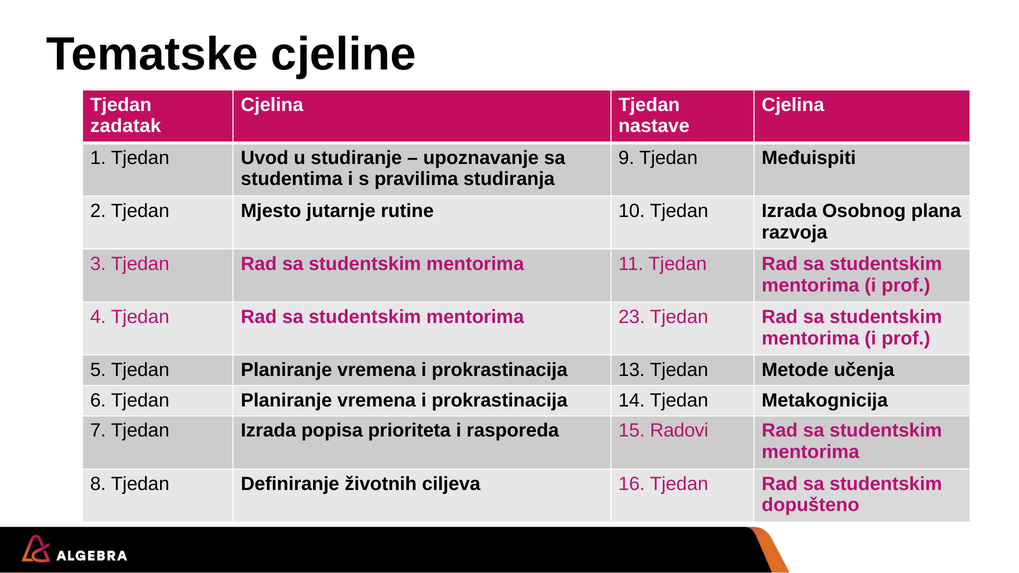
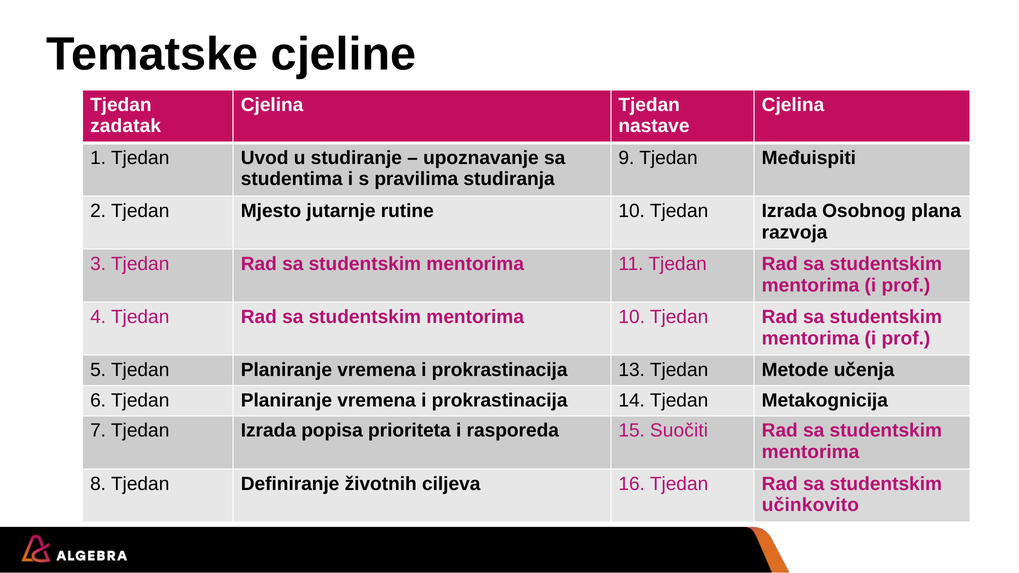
mentorima 23: 23 -> 10
Radovi: Radovi -> Suočiti
dopušteno: dopušteno -> učinkovito
